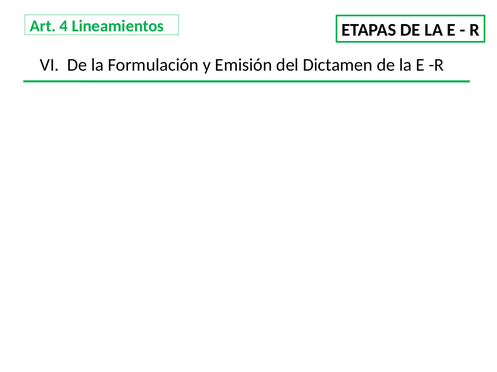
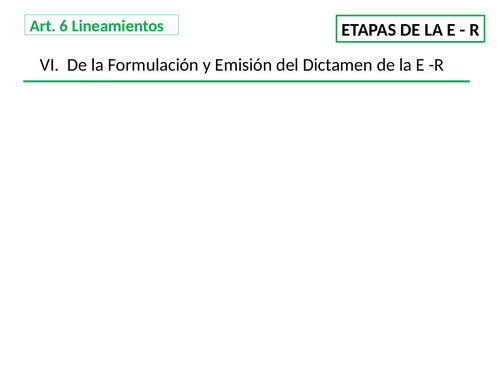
4: 4 -> 6
